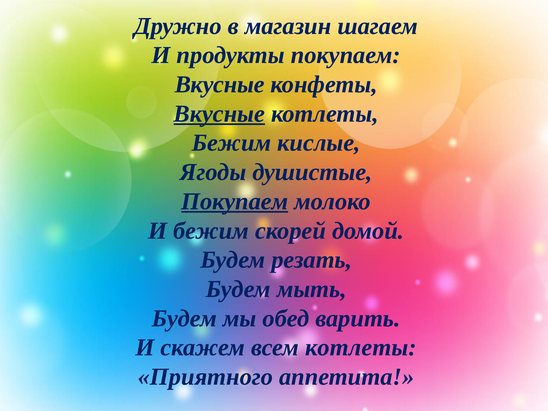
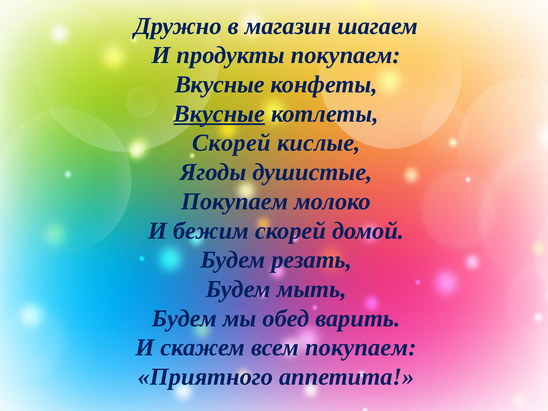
Бежим at (232, 143): Бежим -> Скорей
Покупаем at (235, 201) underline: present -> none
всем котлеты: котлеты -> покупаем
